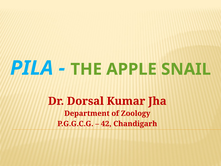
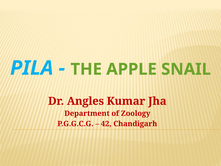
Dorsal: Dorsal -> Angles
